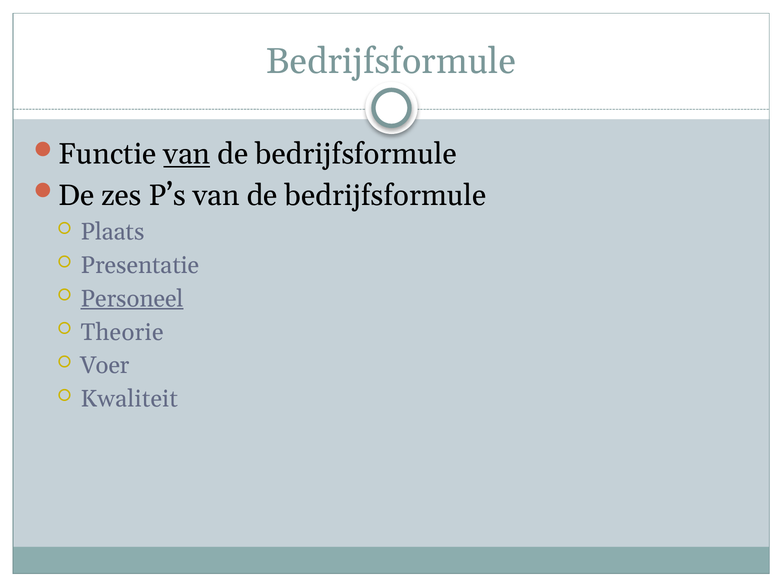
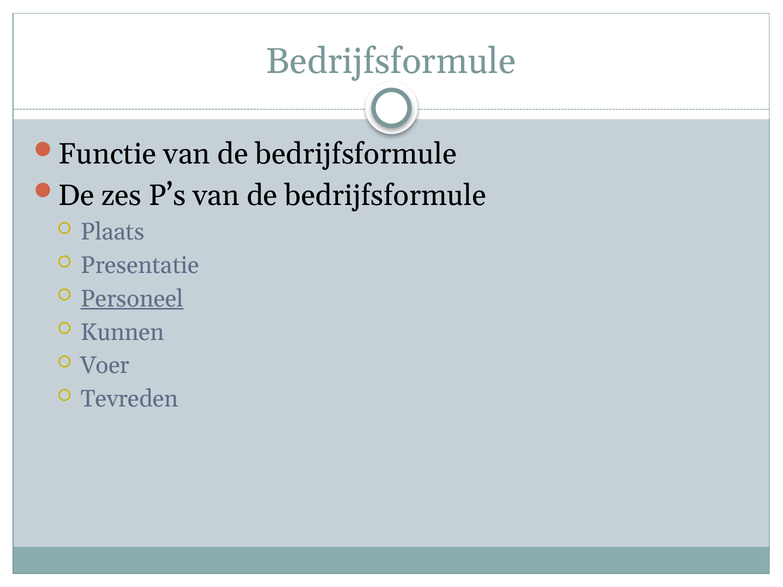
van at (187, 154) underline: present -> none
Theorie: Theorie -> Kunnen
Kwaliteit: Kwaliteit -> Tevreden
